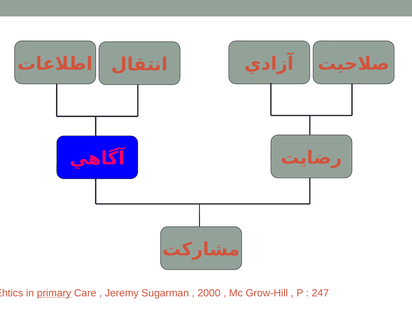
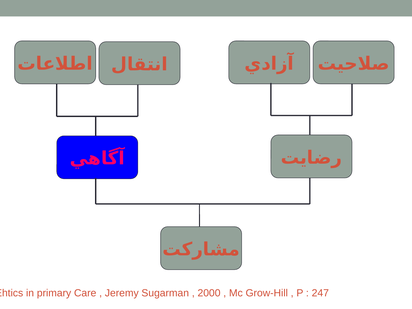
primary underline: present -> none
